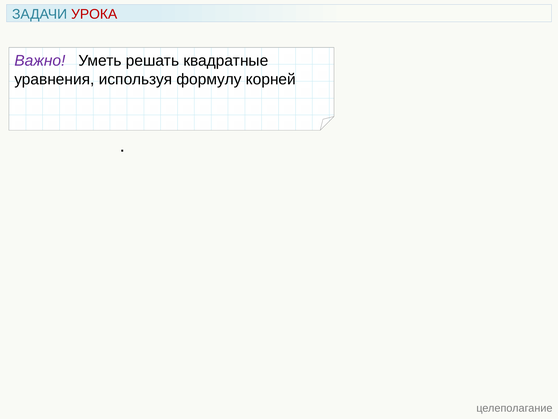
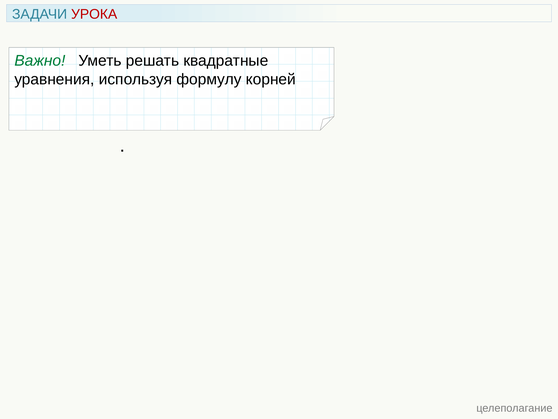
Важно colour: purple -> green
